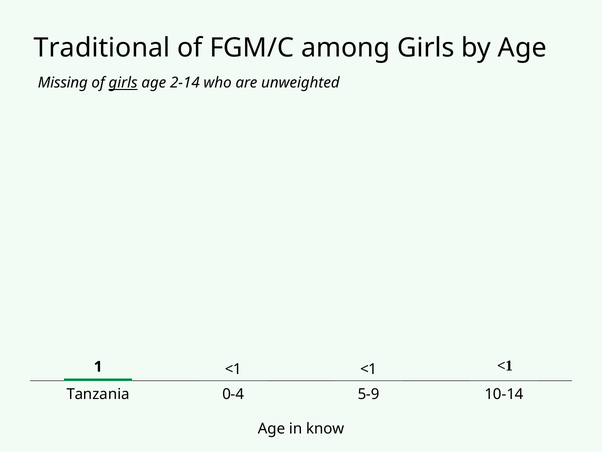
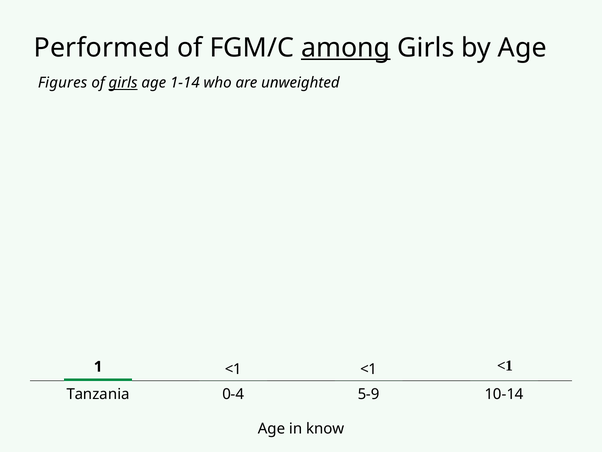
Traditional: Traditional -> Performed
among underline: none -> present
Missing: Missing -> Figures
2-14: 2-14 -> 1-14
